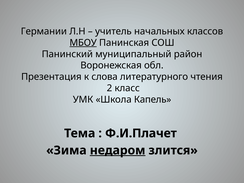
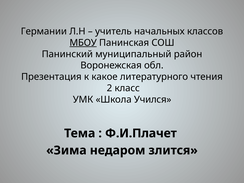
слова: слова -> какое
Капель: Капель -> Учился
недаром underline: present -> none
